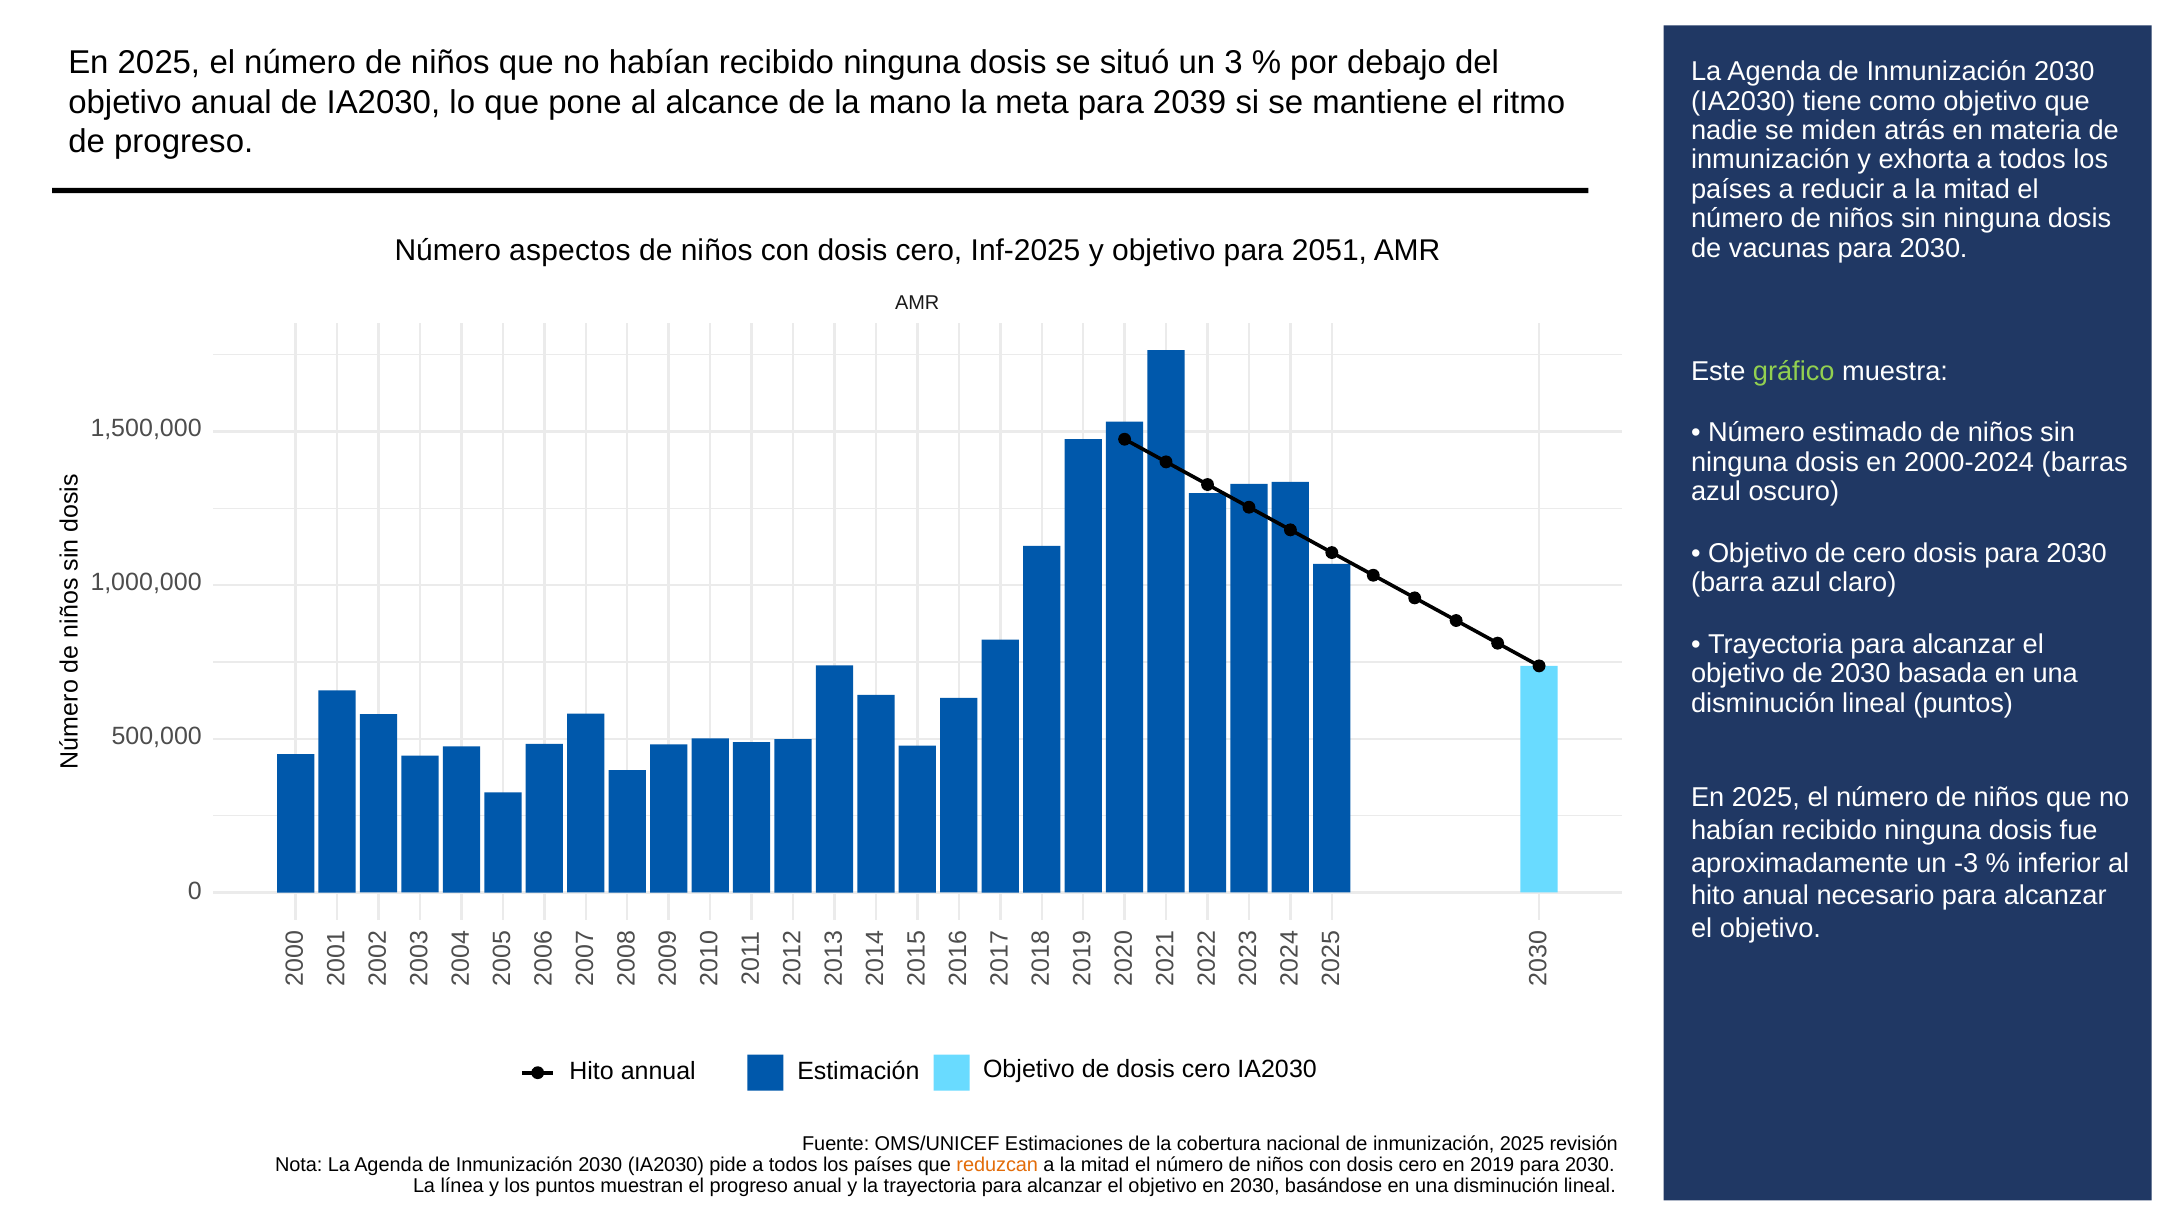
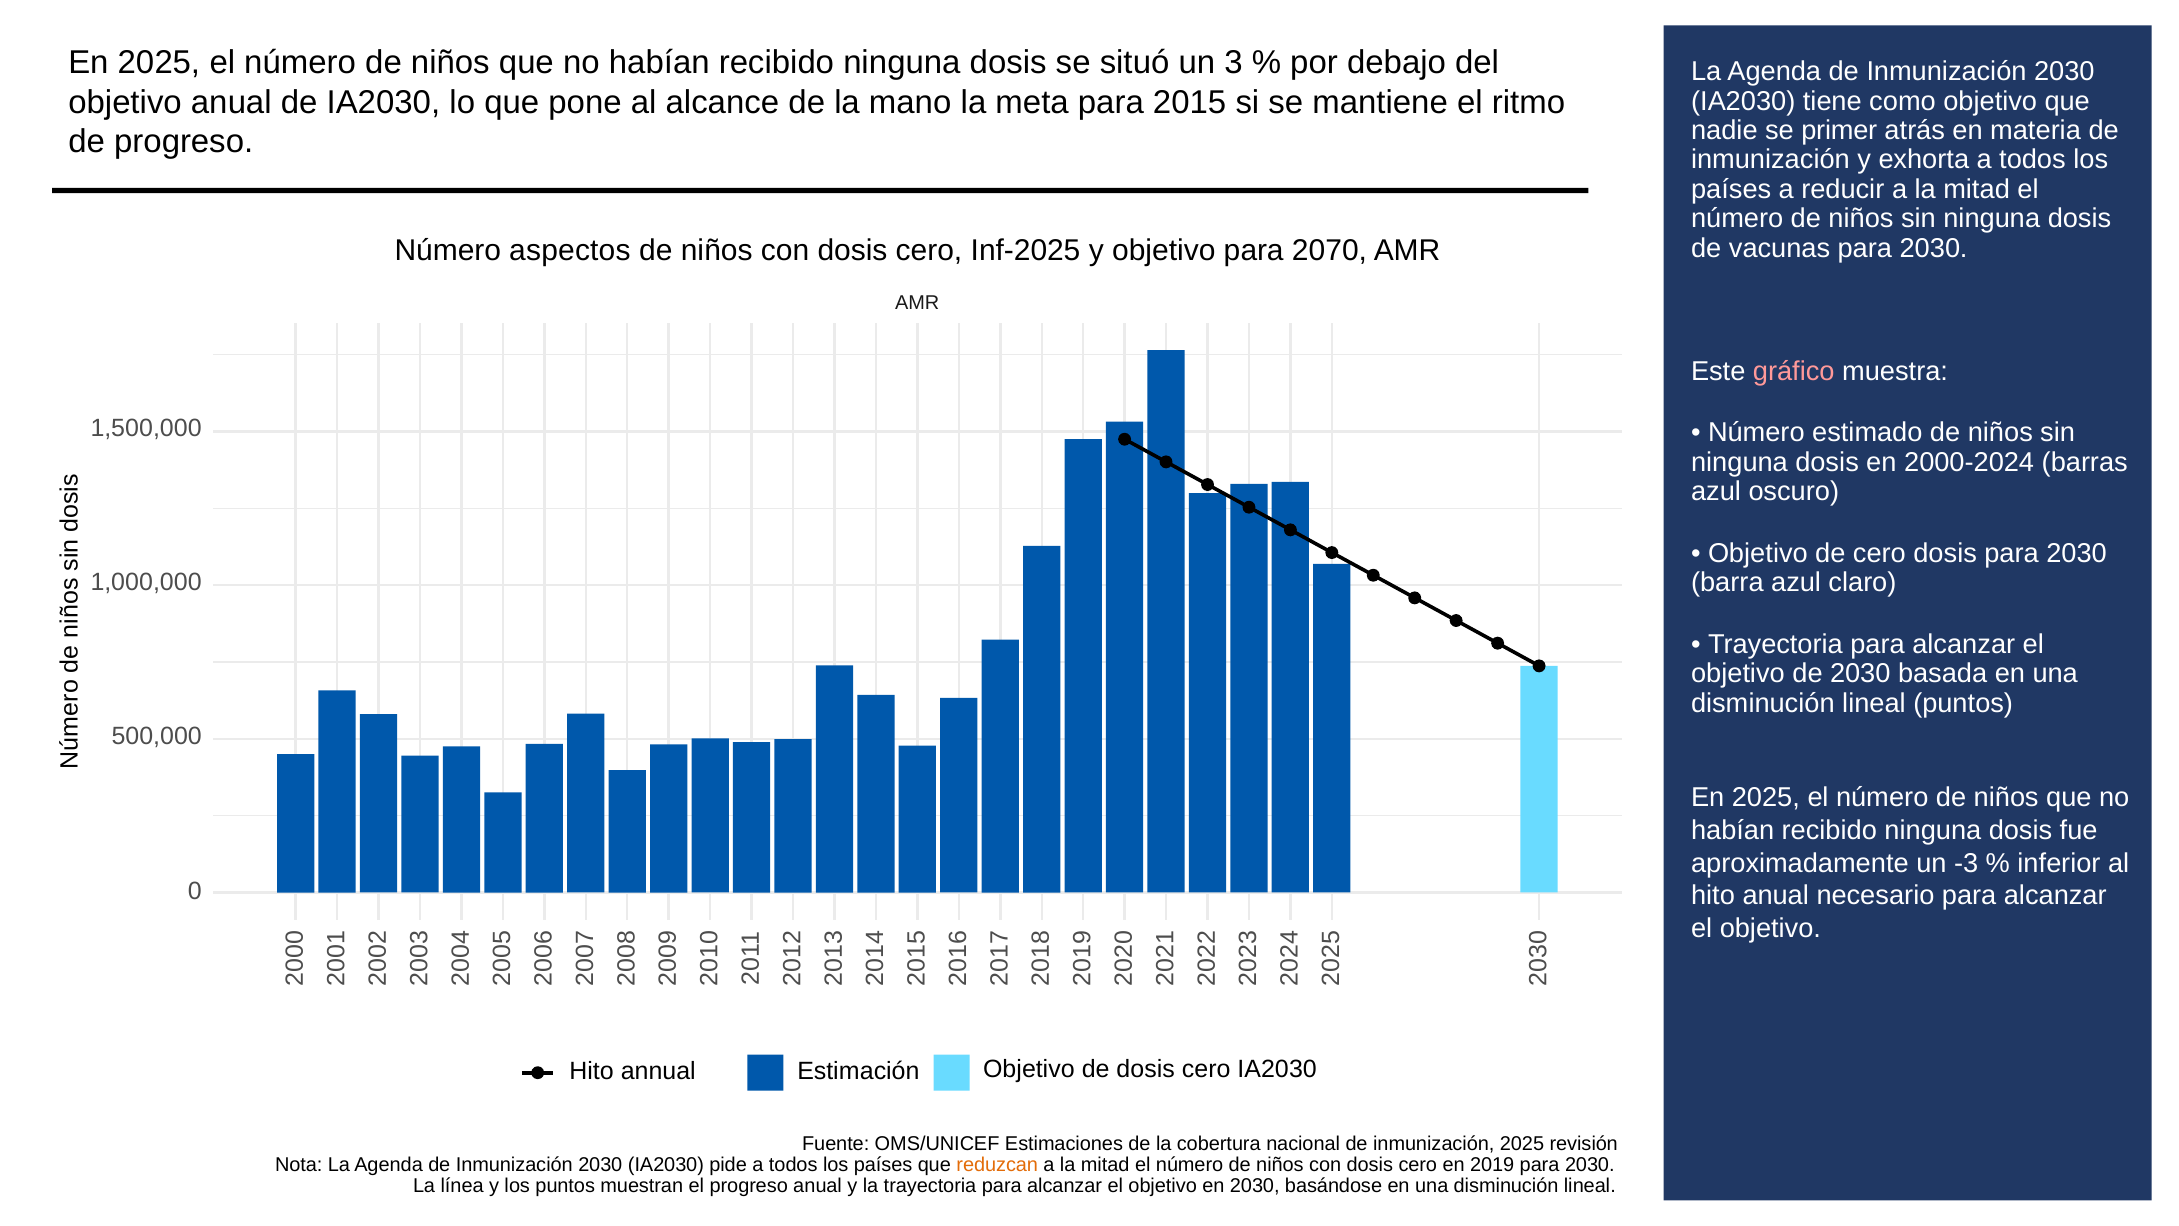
2039: 2039 -> 2015
miden: miden -> primer
2051: 2051 -> 2070
gráfico colour: light green -> pink
